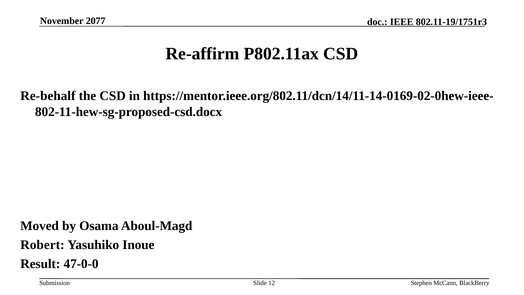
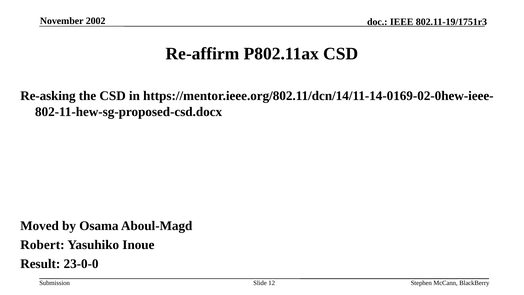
2077: 2077 -> 2002
Re-behalf: Re-behalf -> Re-asking
47-0-0: 47-0-0 -> 23-0-0
